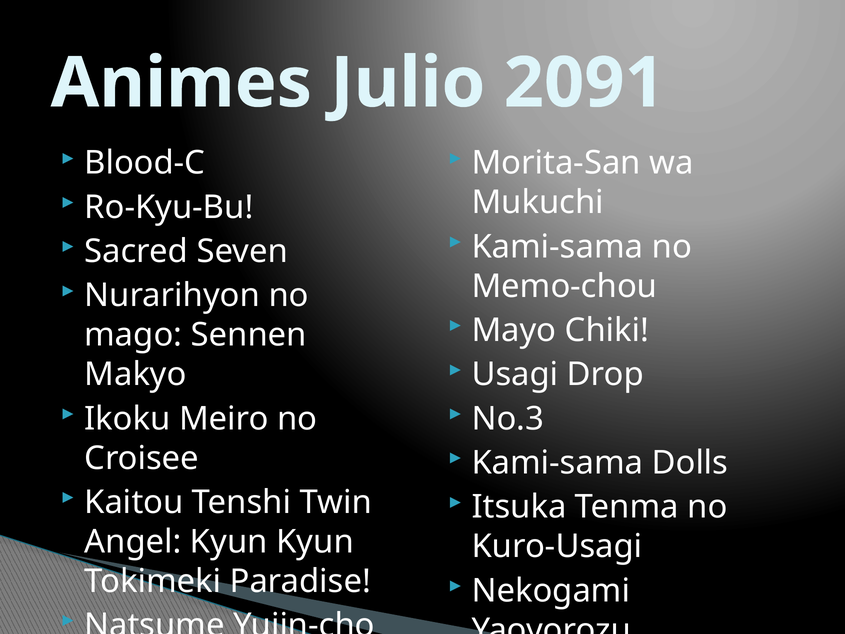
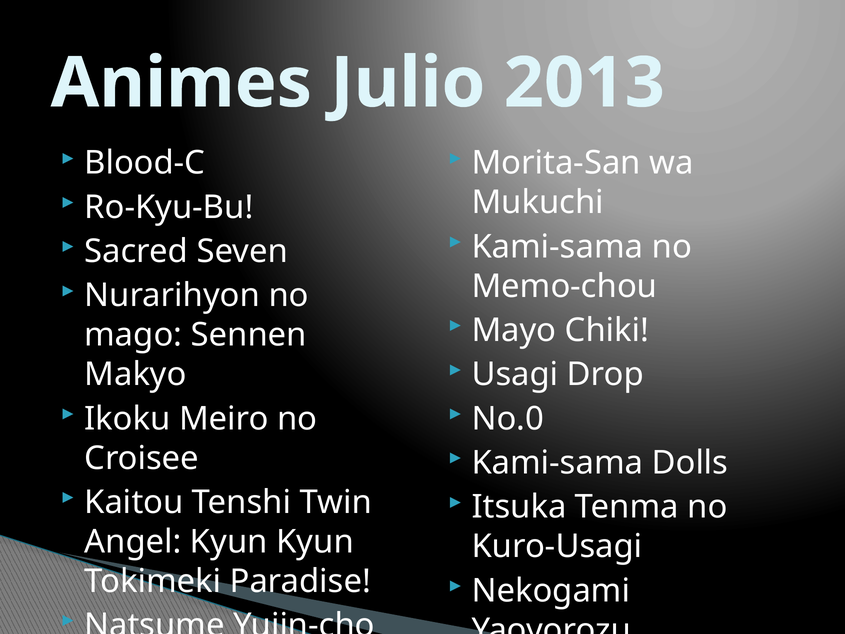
2091: 2091 -> 2013
No.3: No.3 -> No.0
